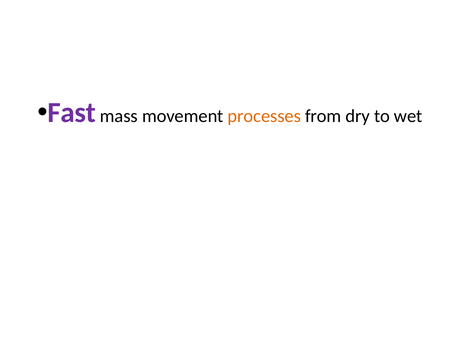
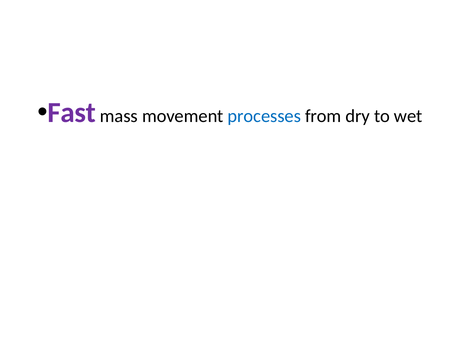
processes colour: orange -> blue
